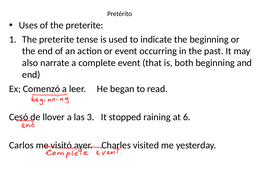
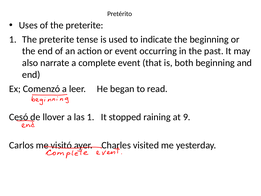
las 3: 3 -> 1
6: 6 -> 9
